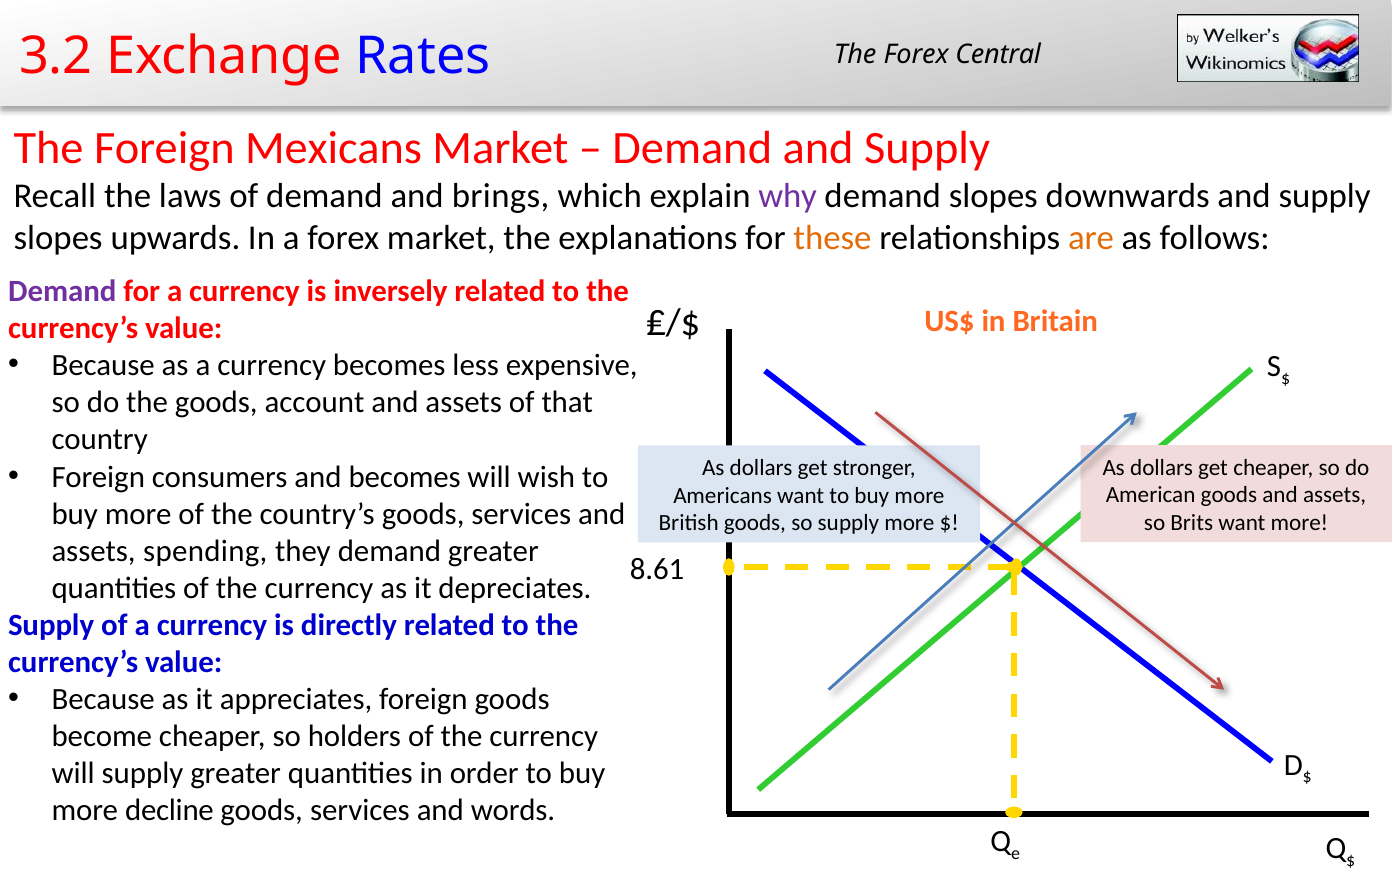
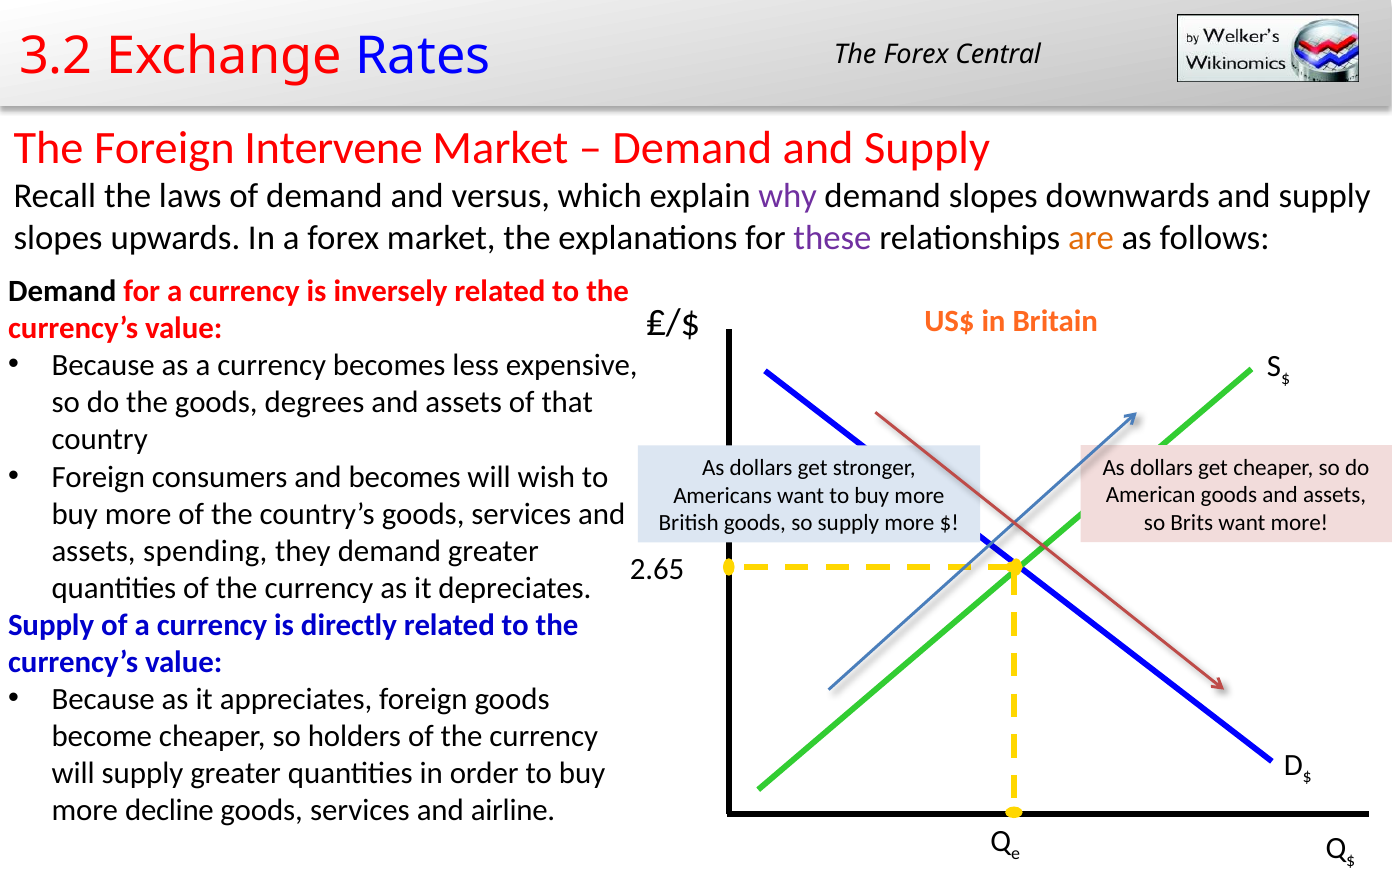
Mexicans: Mexicans -> Intervene
brings: brings -> versus
these colour: orange -> purple
Demand at (62, 291) colour: purple -> black
account: account -> degrees
8.61: 8.61 -> 2.65
words: words -> airline
